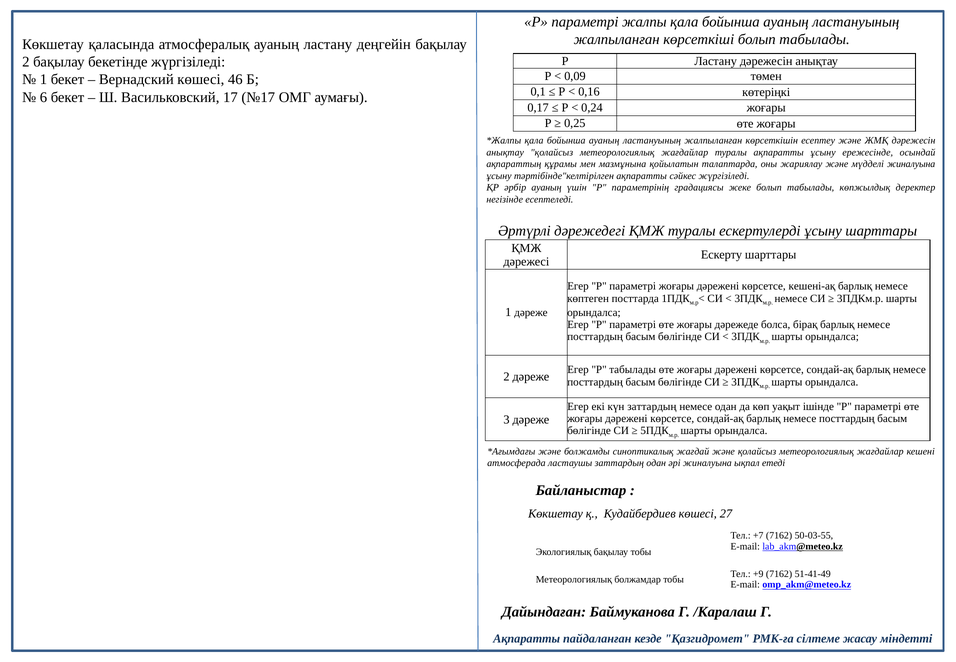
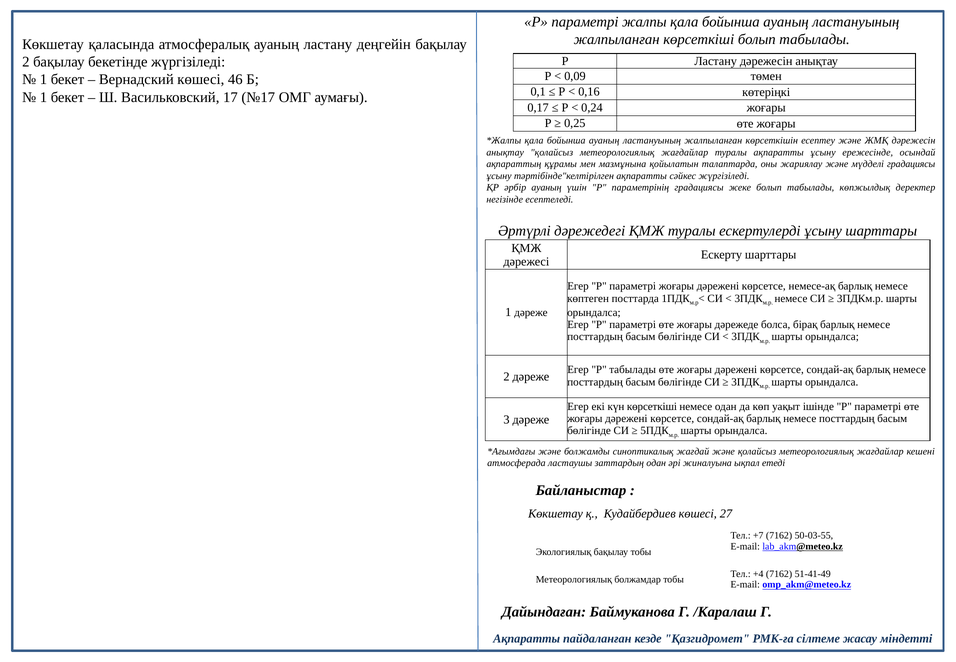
6 at (43, 97): 6 -> 1
мүдделі жиналуына: жиналуына -> градациясы
кешені-ақ: кешені-ақ -> немесе-ақ
күн заттардың: заттардың -> көрсеткіші
+9: +9 -> +4
